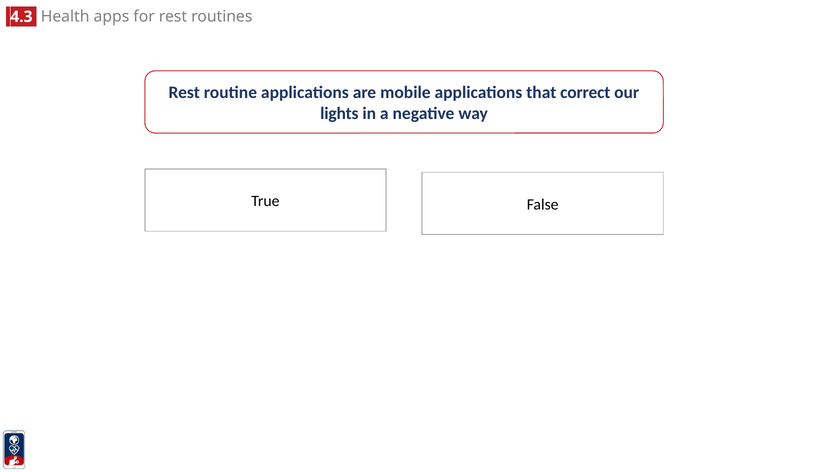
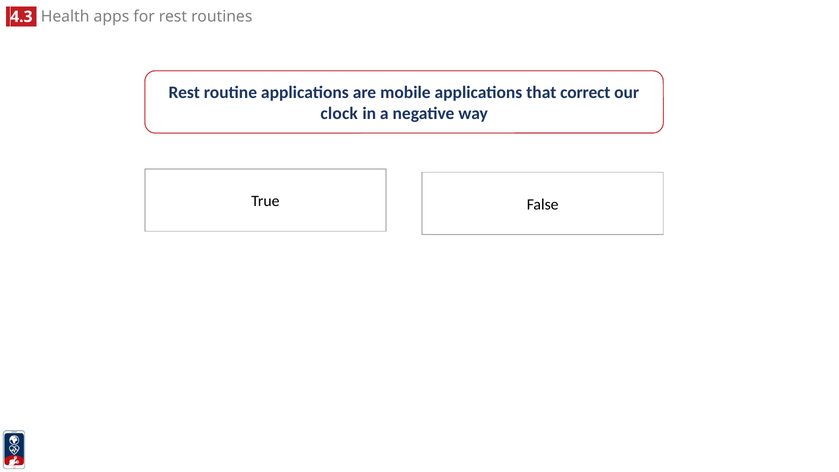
lights: lights -> clock
